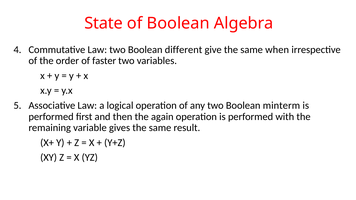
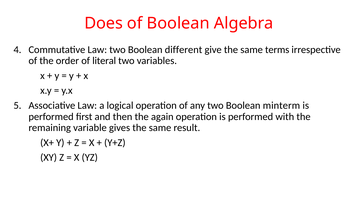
State: State -> Does
when: when -> terms
faster: faster -> literal
